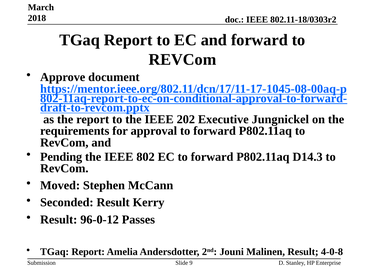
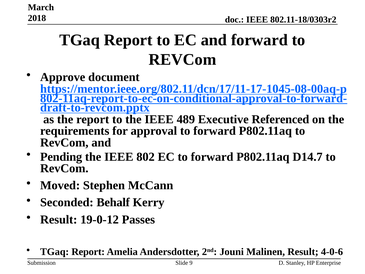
202: 202 -> 489
Jungnickel: Jungnickel -> Referenced
D14.3: D14.3 -> D14.7
Seconded Result: Result -> Behalf
96-0-12: 96-0-12 -> 19-0-12
4-0-8: 4-0-8 -> 4-0-6
